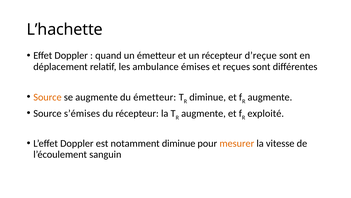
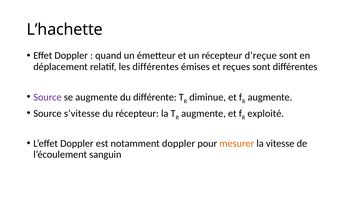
les ambulance: ambulance -> différentes
Source at (47, 97) colour: orange -> purple
du émetteur: émetteur -> différente
s’émises: s’émises -> s’vitesse
notamment diminue: diminue -> doppler
